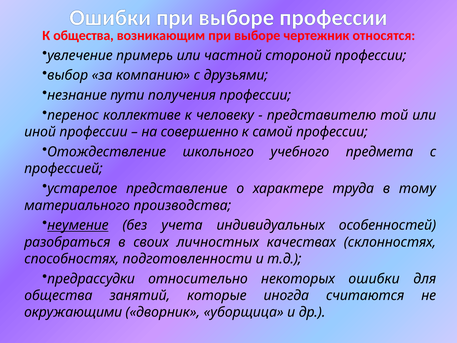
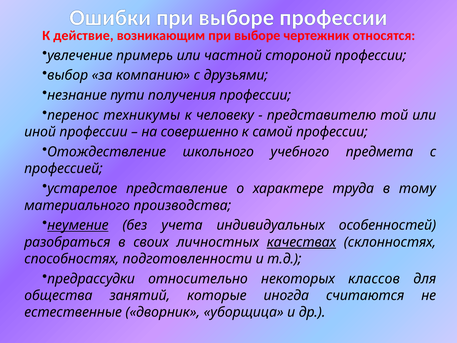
К общества: общества -> действие
коллективе: коллективе -> техникумы
качествах underline: none -> present
некоторых ошибки: ошибки -> классов
окружающими: окружающими -> естественные
